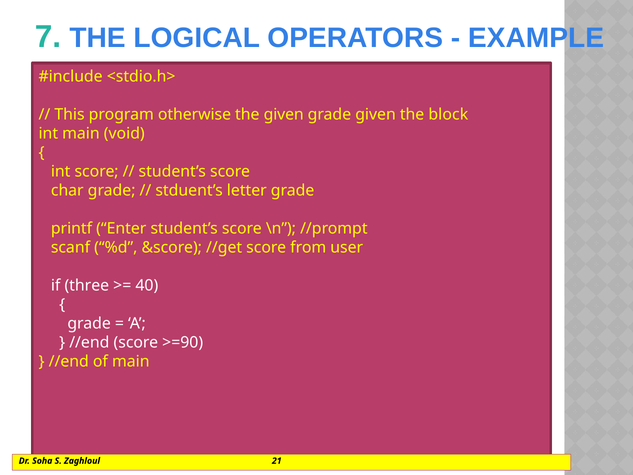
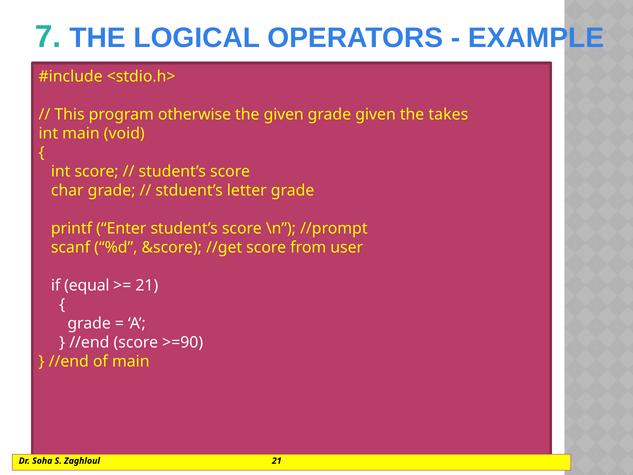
block: block -> takes
three: three -> equal
40 at (147, 285): 40 -> 21
